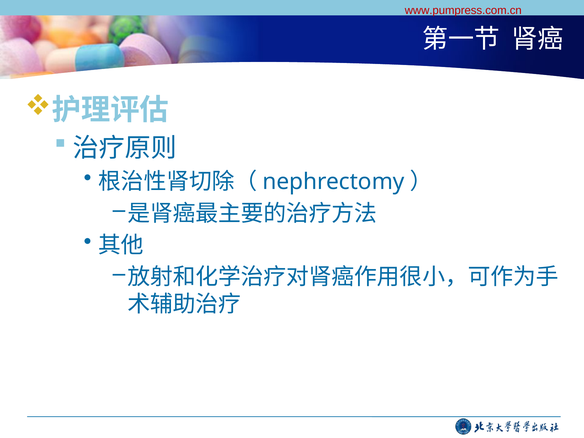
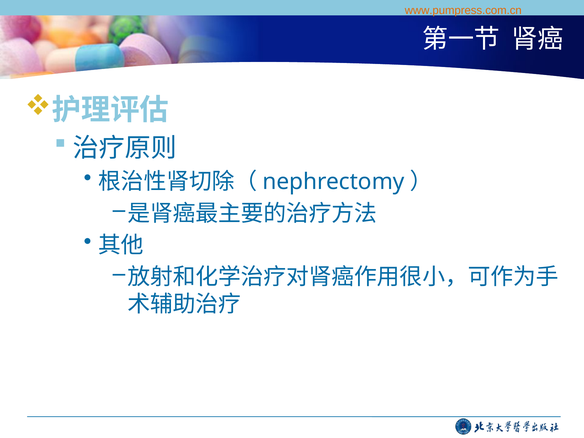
www.pumpress.com.cn colour: red -> orange
